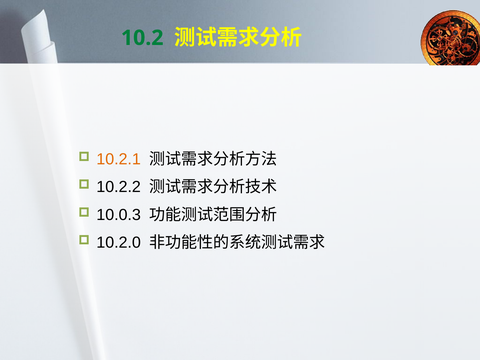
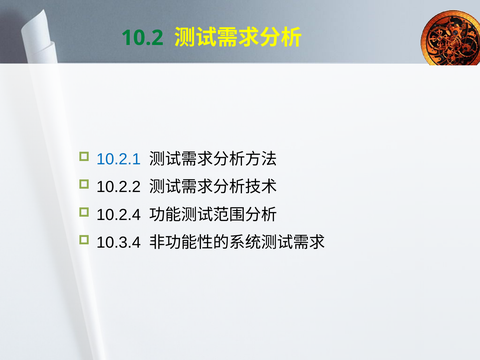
10.2.1 colour: orange -> blue
10.0.3: 10.0.3 -> 10.2.4
10.2.0: 10.2.0 -> 10.3.4
